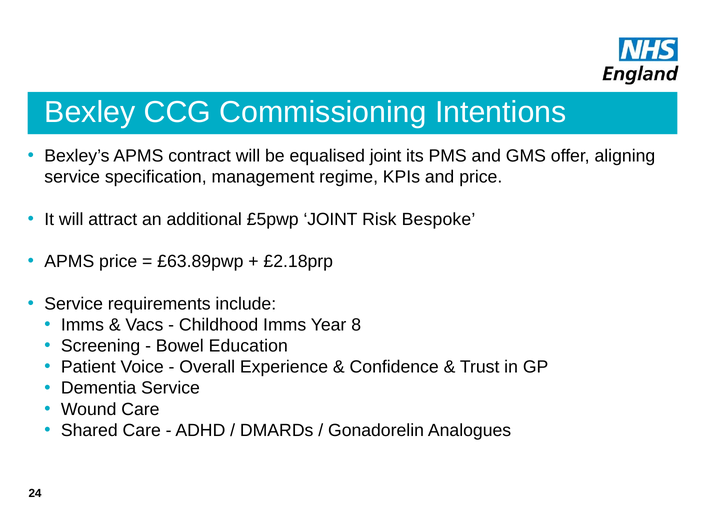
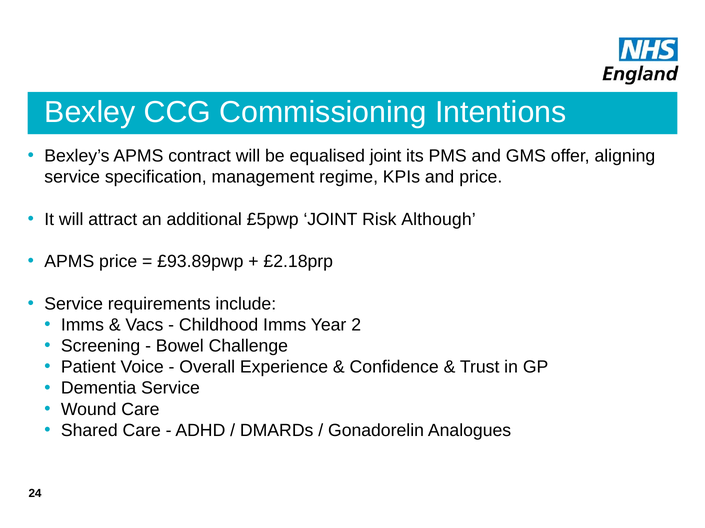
Bespoke: Bespoke -> Although
£63.89pwp: £63.89pwp -> £93.89pwp
8: 8 -> 2
Education: Education -> Challenge
